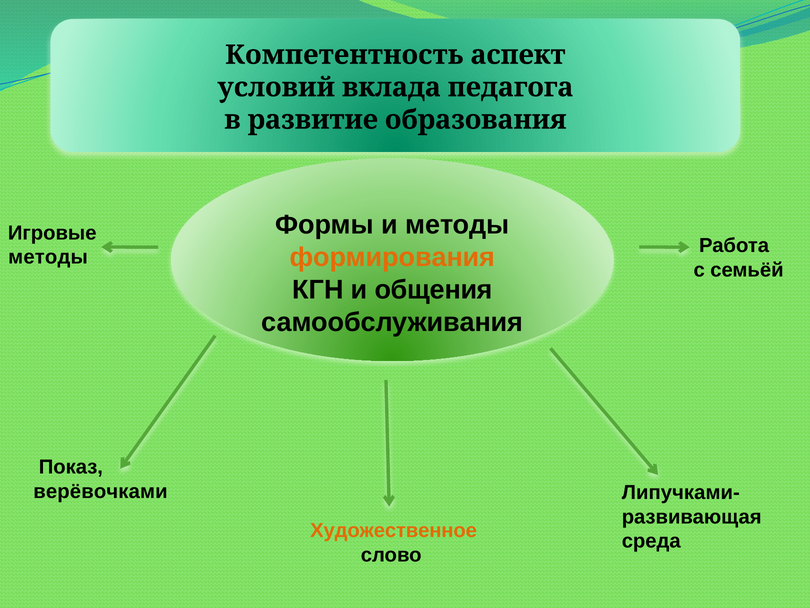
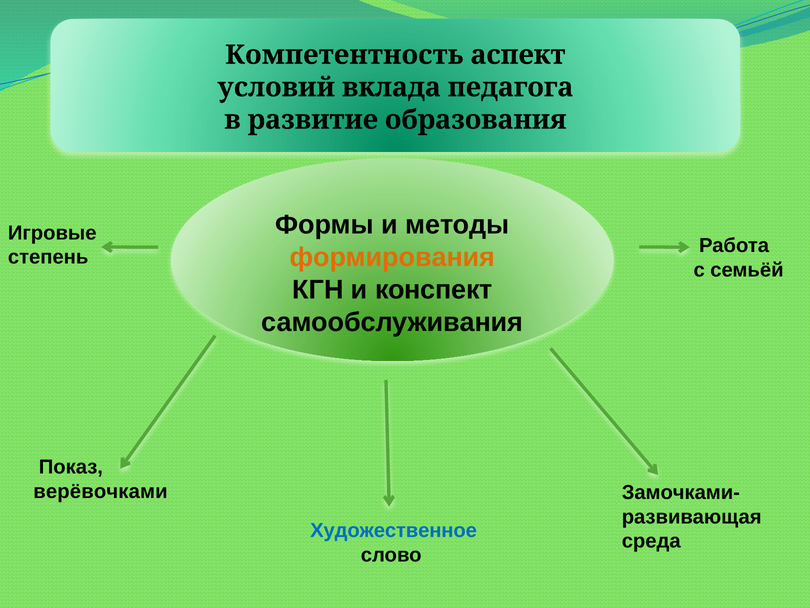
методы at (48, 257): методы -> степень
общения: общения -> конспект
Липучками-: Липучками- -> Замочками-
Художественное colour: orange -> blue
